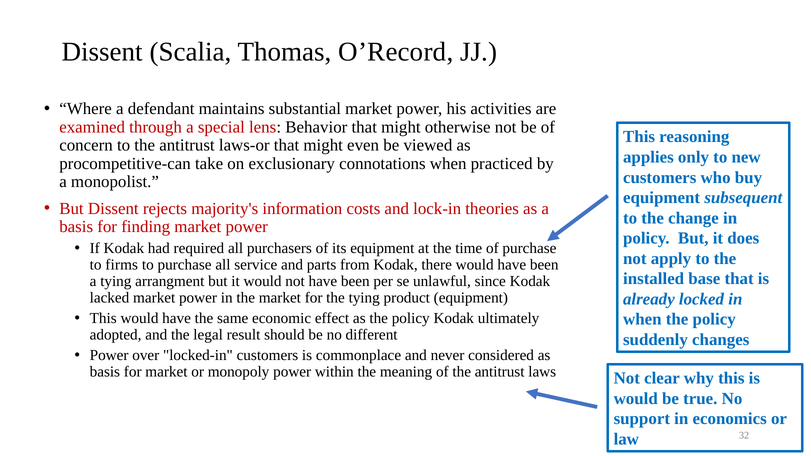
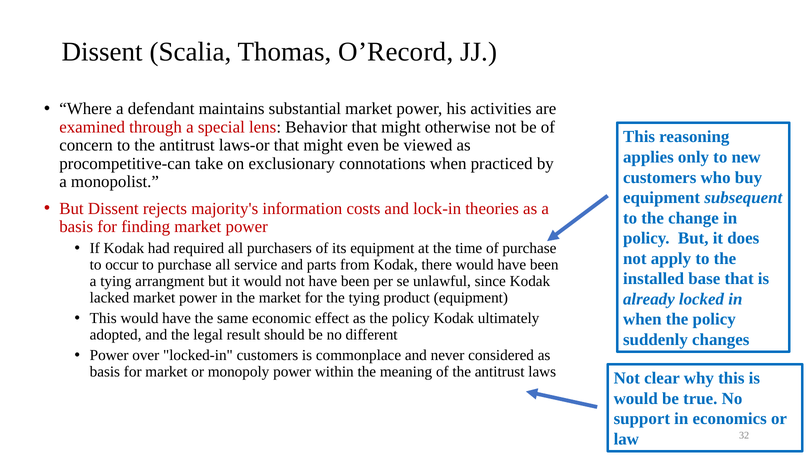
firms: firms -> occur
